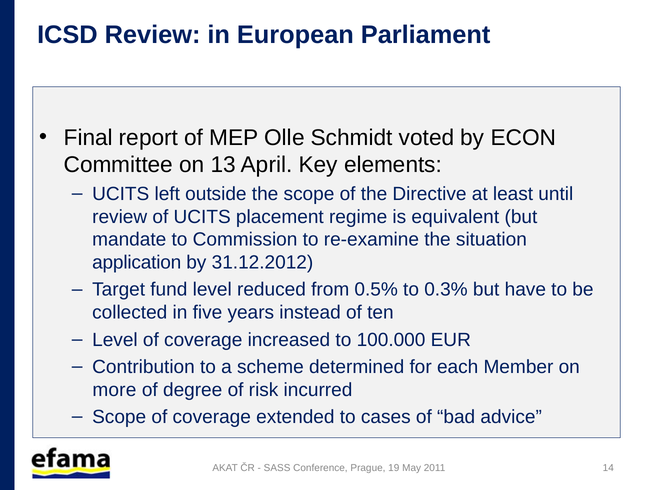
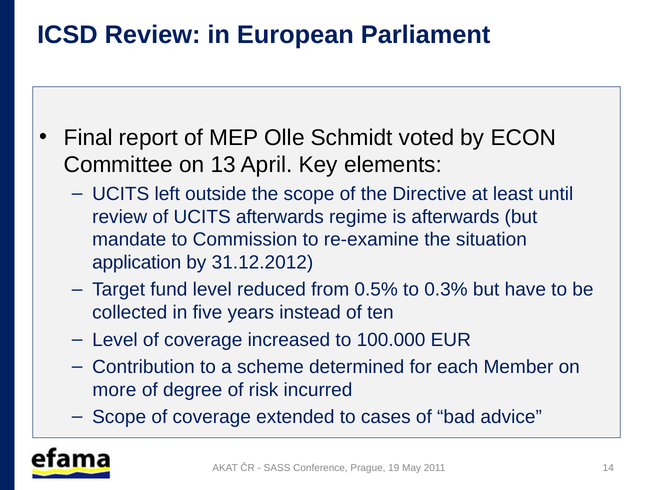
UCITS placement: placement -> afterwards
is equivalent: equivalent -> afterwards
